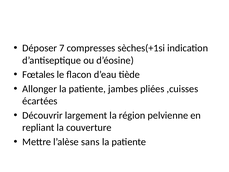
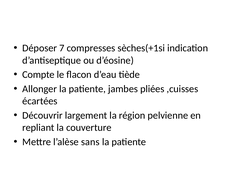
Fœtales: Fœtales -> Compte
